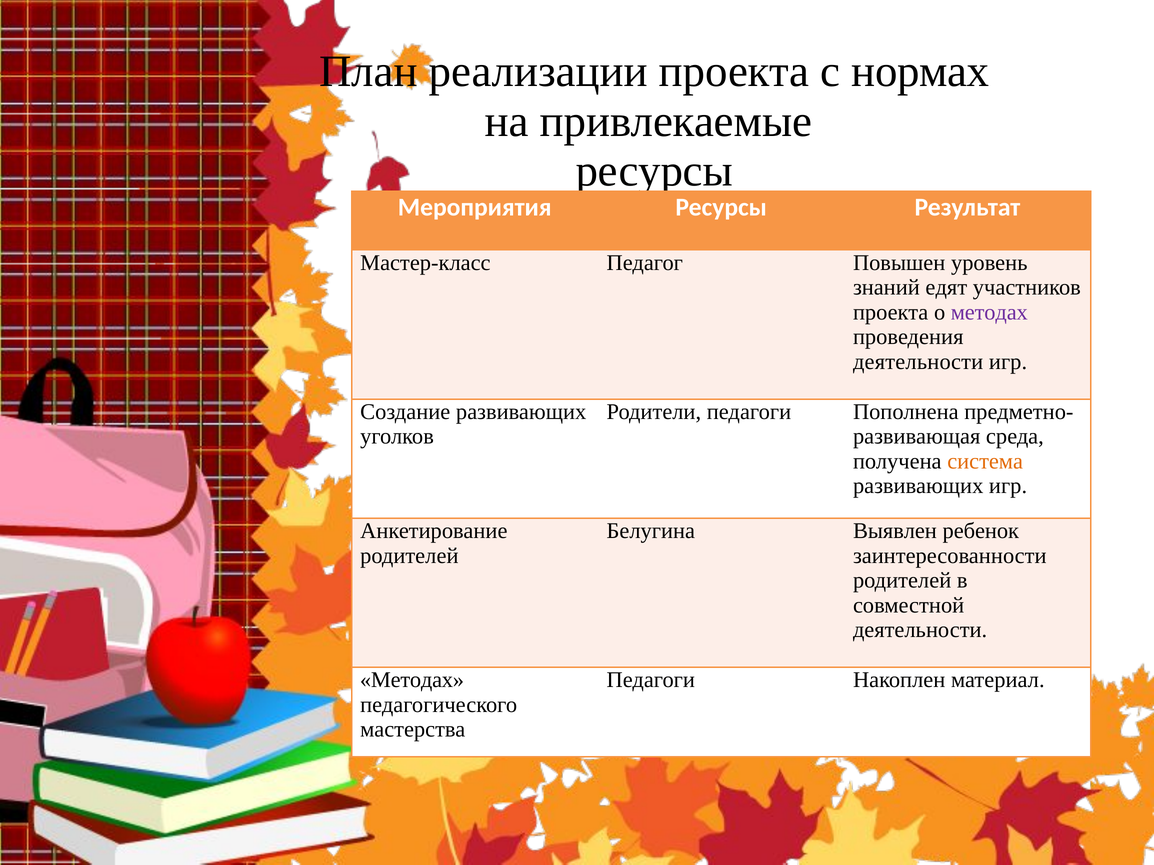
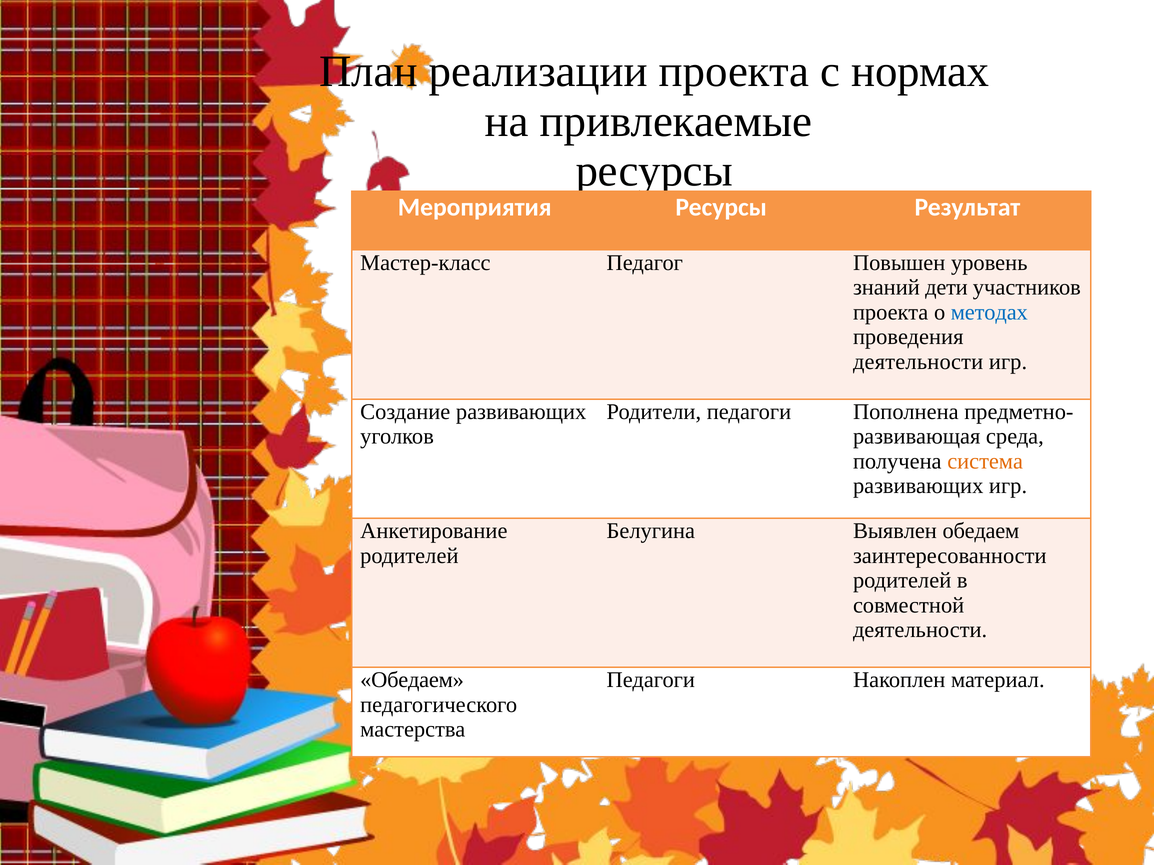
едят: едят -> дети
методах at (989, 312) colour: purple -> blue
Выявлен ребенок: ребенок -> обедаем
Методах at (412, 680): Методах -> Обедаем
